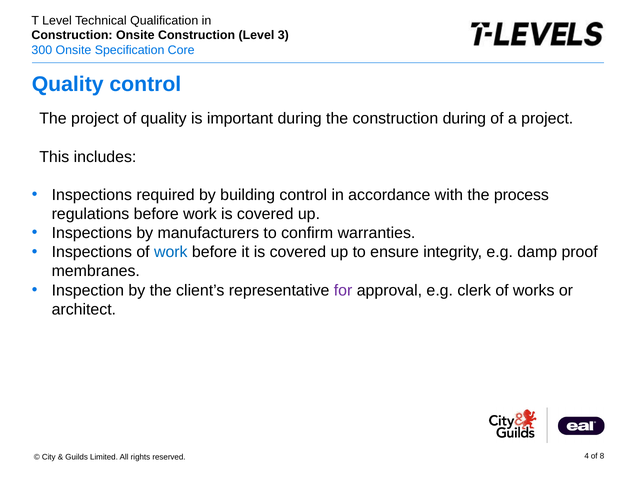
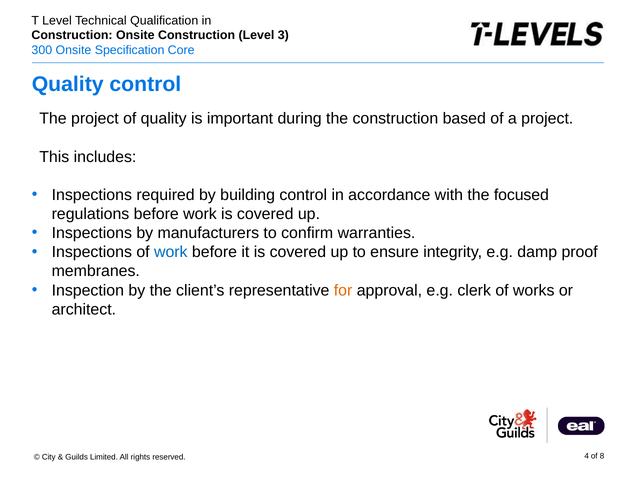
construction during: during -> based
process: process -> focused
for colour: purple -> orange
